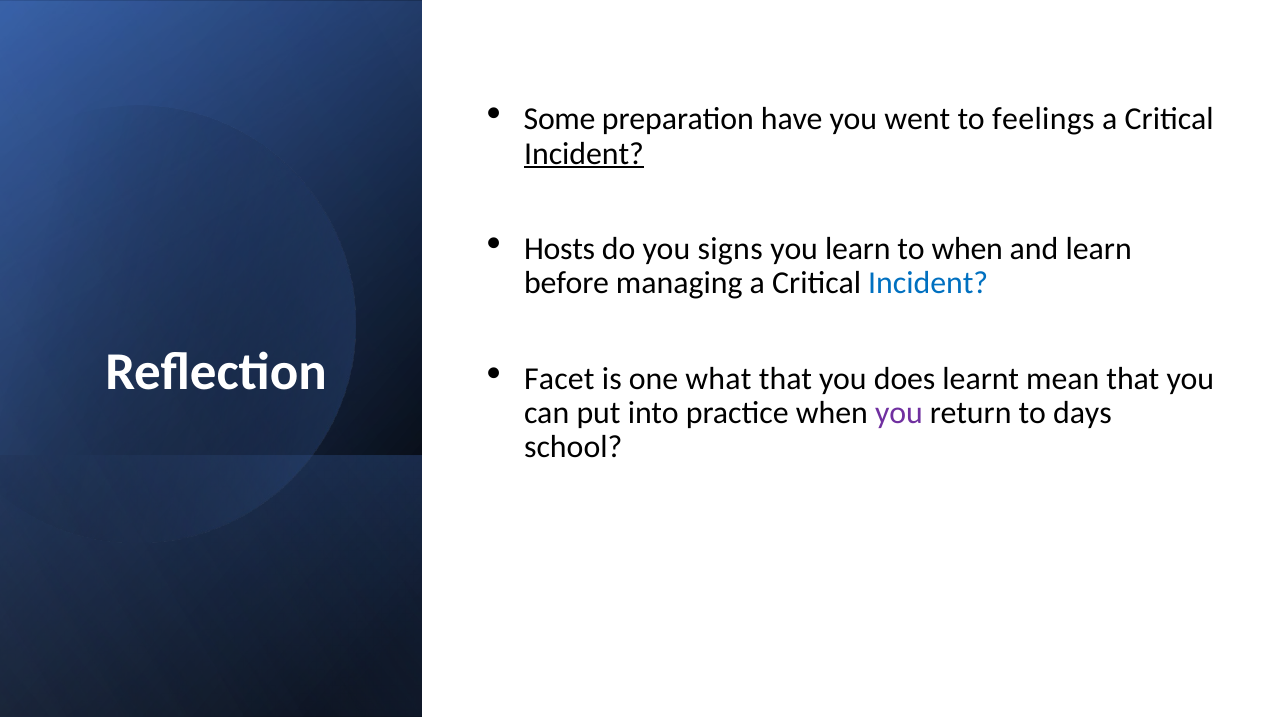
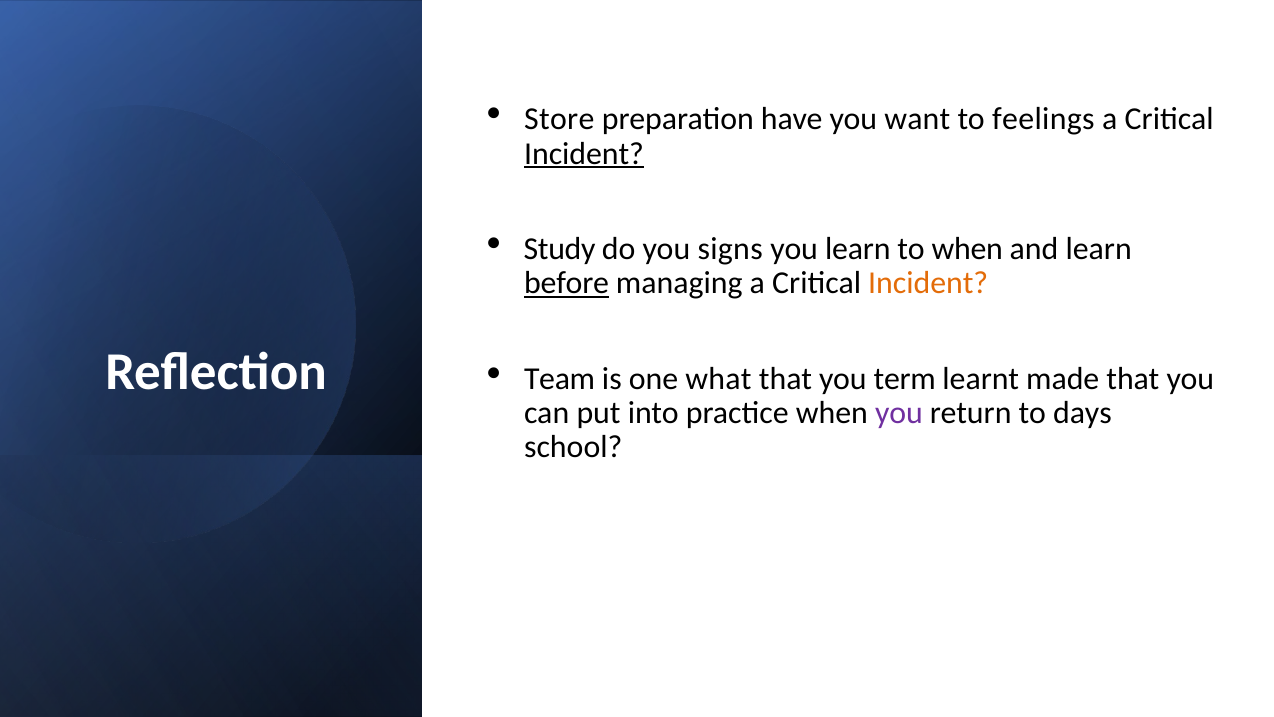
Some: Some -> Store
went: went -> want
Hosts: Hosts -> Study
before underline: none -> present
Incident at (928, 283) colour: blue -> orange
Facet: Facet -> Team
does: does -> term
mean: mean -> made
